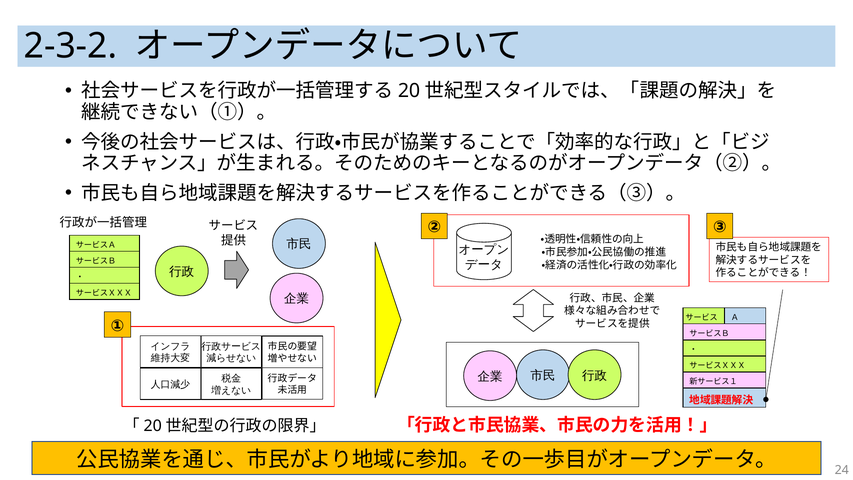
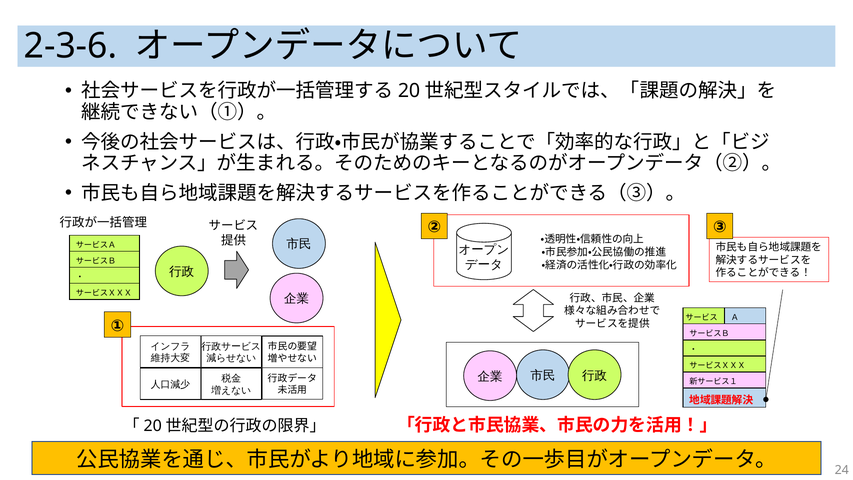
2-3-2: 2-3-2 -> 2-3-6
